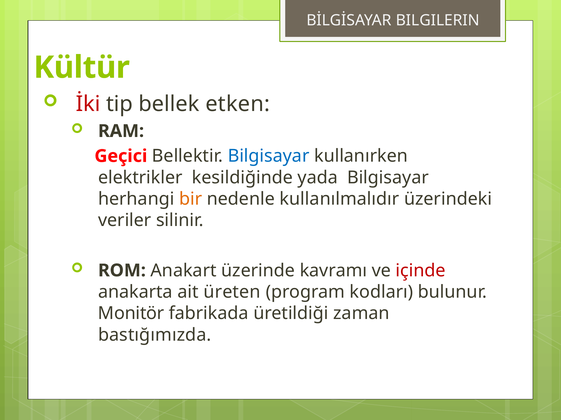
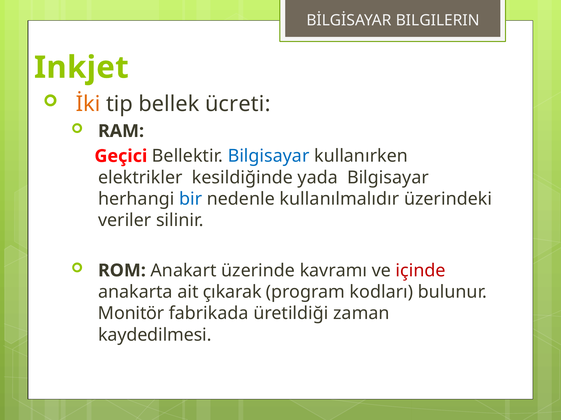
Kültür: Kültür -> Inkjet
İki colour: red -> orange
etken: etken -> ücreti
bir colour: orange -> blue
üreten: üreten -> çıkarak
bastığımızda: bastığımızda -> kaydedilmesi
